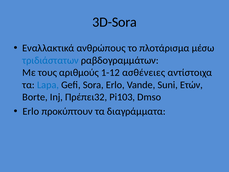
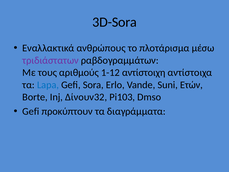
τριδιάστατων colour: blue -> purple
ασθένειες: ασθένειες -> αντίστοιχη
Πρέπει32: Πρέπει32 -> Δίνουν32
Erlo at (31, 111): Erlo -> Gefi
